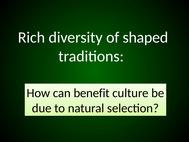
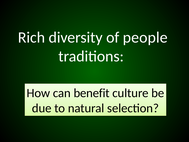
shaped: shaped -> people
